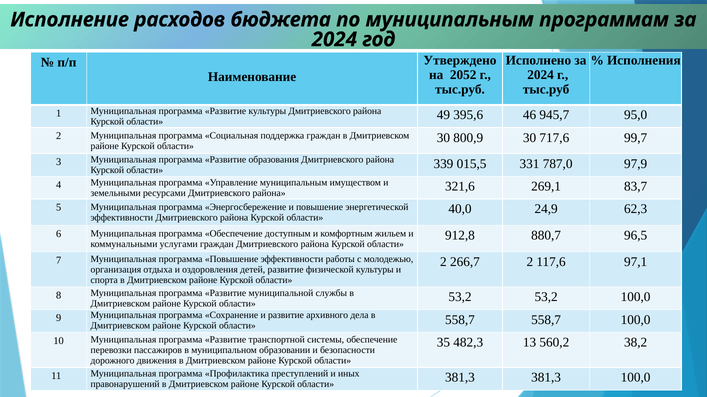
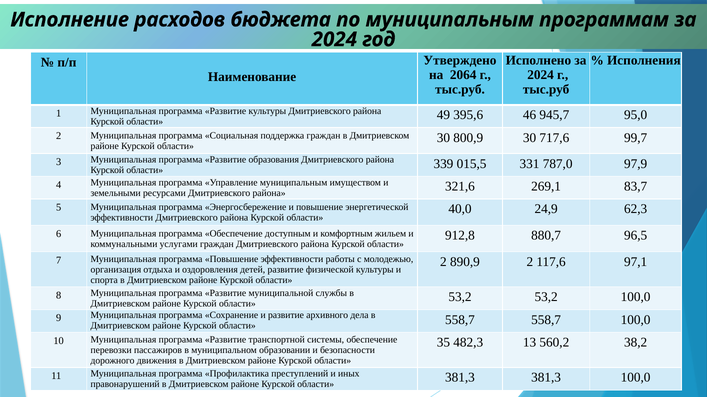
2052: 2052 -> 2064
266,7: 266,7 -> 890,9
